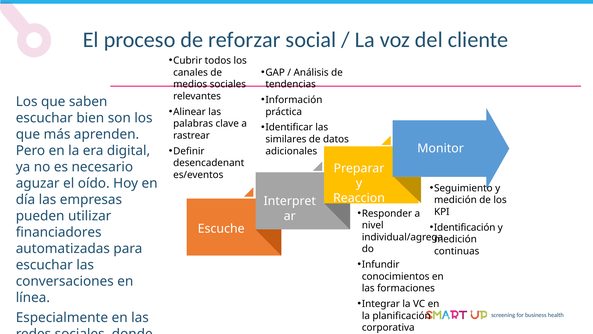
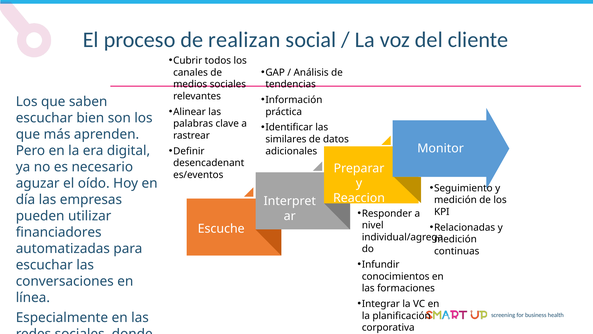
reforzar: reforzar -> realizan
Identificación: Identificación -> Relacionadas
